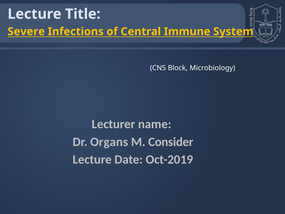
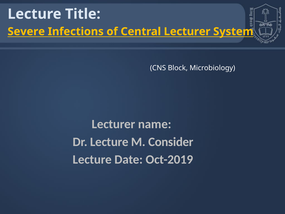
Central Immune: Immune -> Lecturer
Dr Organs: Organs -> Lecture
